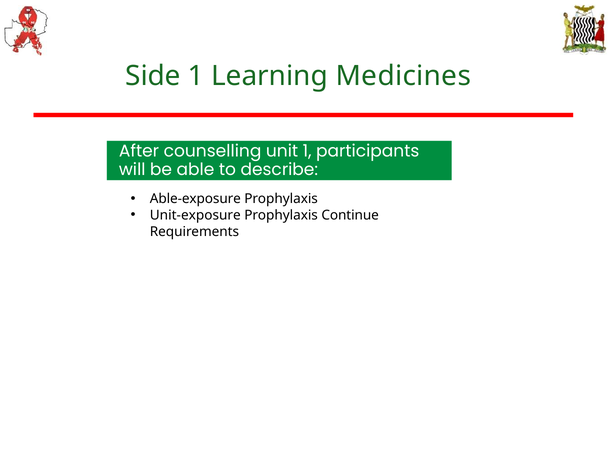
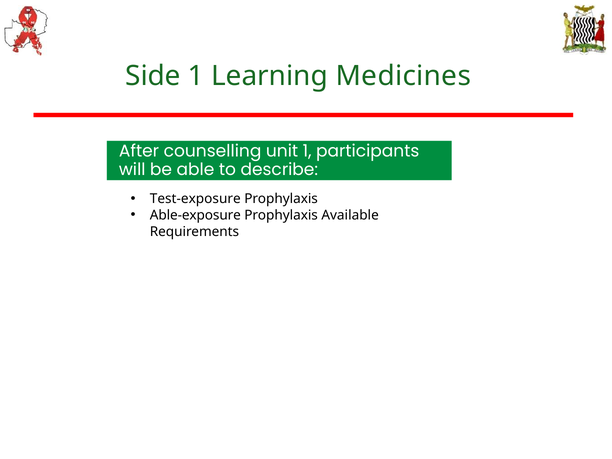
Able-exposure: Able-exposure -> Test-exposure
Unit-exposure: Unit-exposure -> Able-exposure
Continue: Continue -> Available
